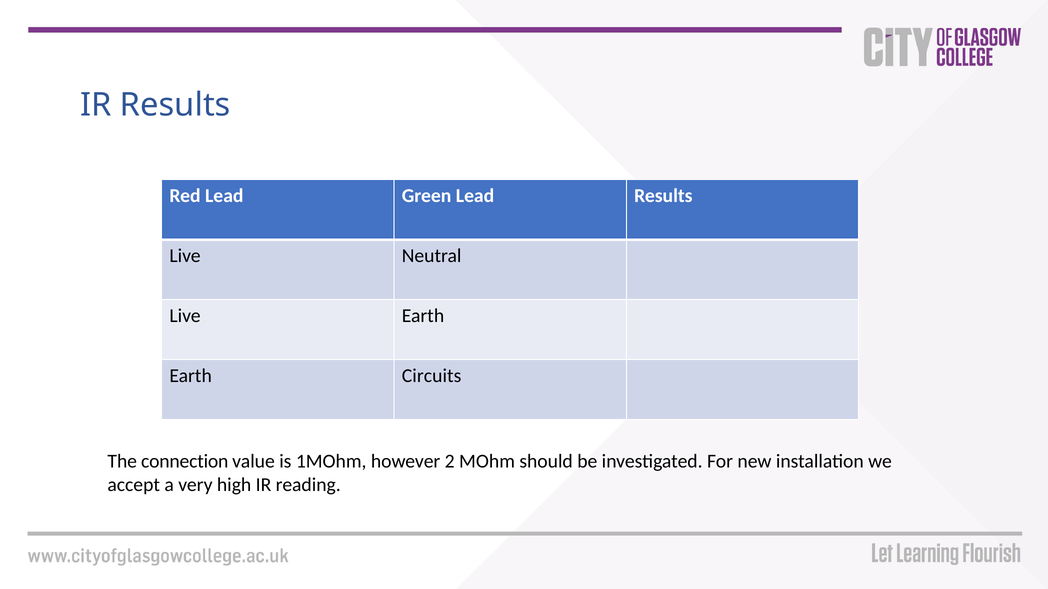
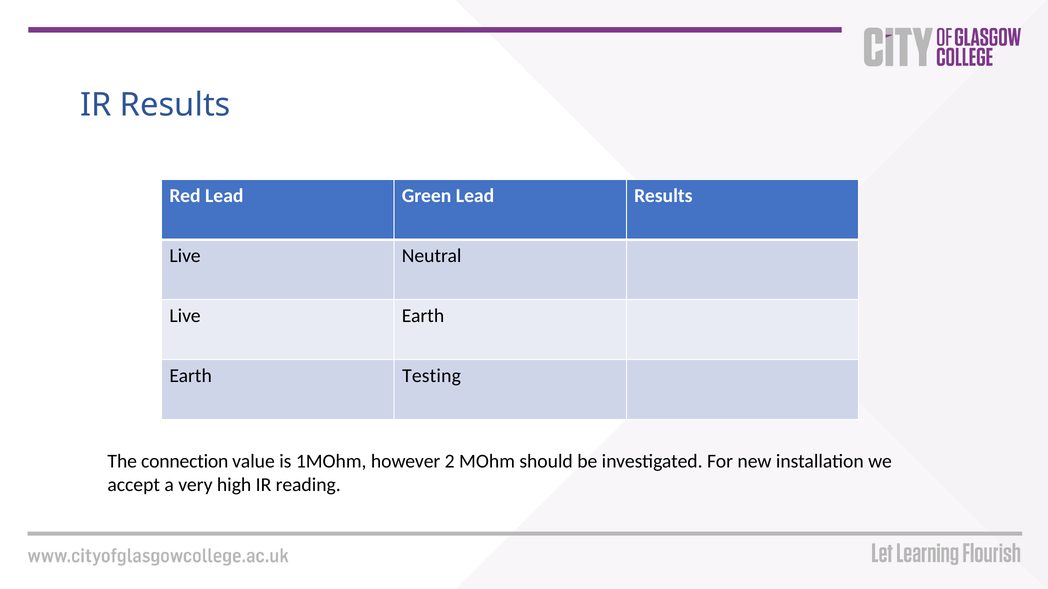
Circuits: Circuits -> Testing
